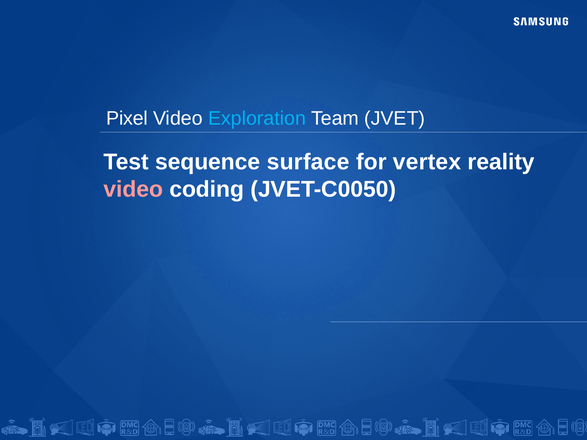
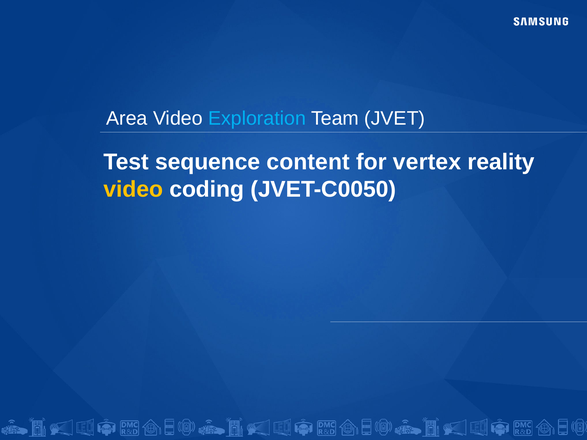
Pixel: Pixel -> Area
surface: surface -> content
video at (133, 190) colour: pink -> yellow
